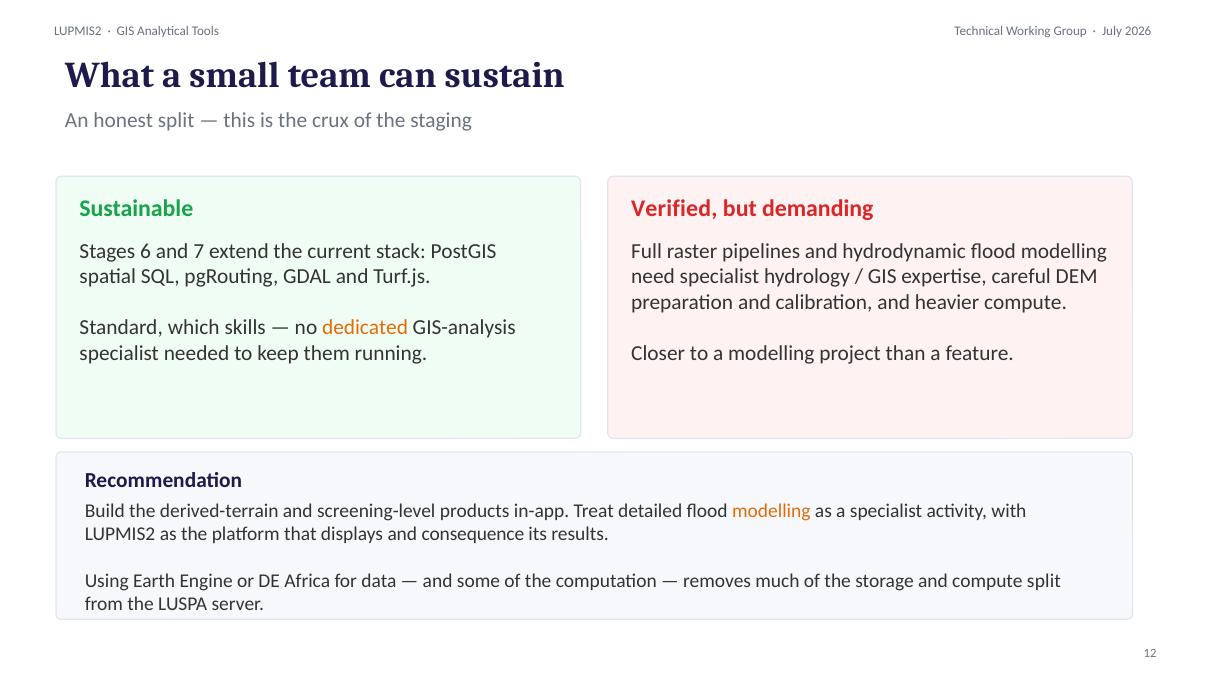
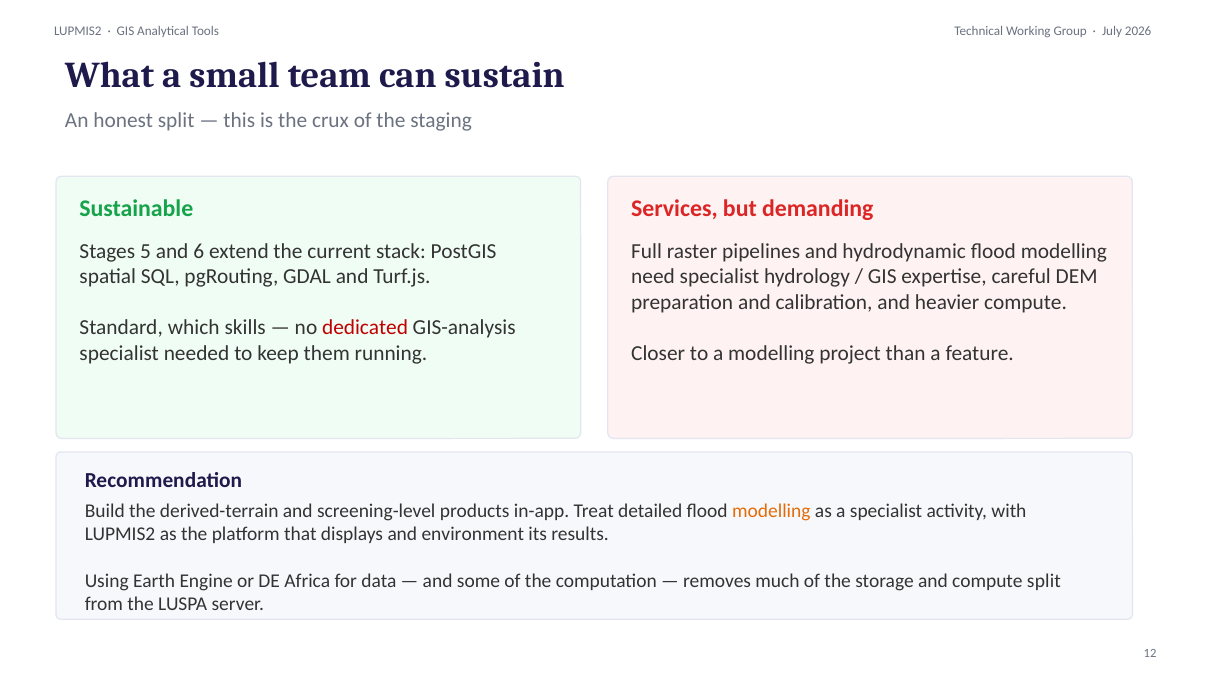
Verified: Verified -> Services
6: 6 -> 5
7: 7 -> 6
dedicated colour: orange -> red
consequence: consequence -> environment
